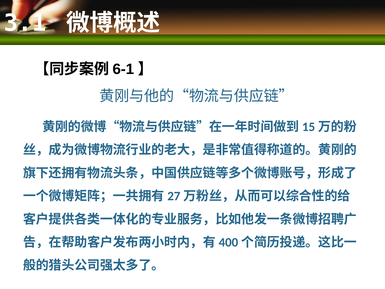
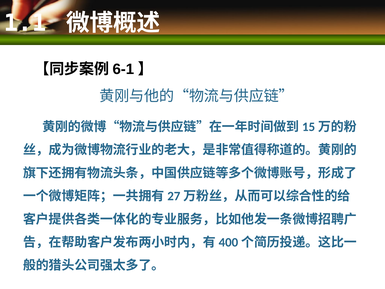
3.1: 3.1 -> 1.1
